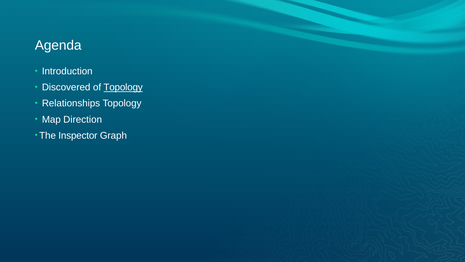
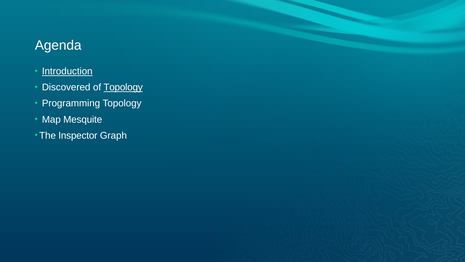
Introduction underline: none -> present
Relationships: Relationships -> Programming
Direction: Direction -> Mesquite
